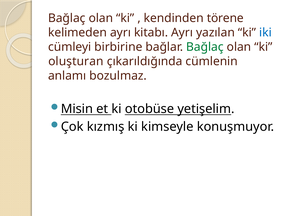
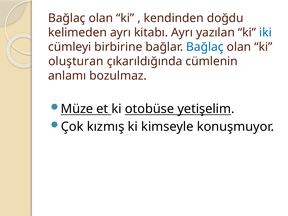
törene: törene -> doğdu
Bağlaç at (205, 47) colour: green -> blue
Misin: Misin -> Müze
